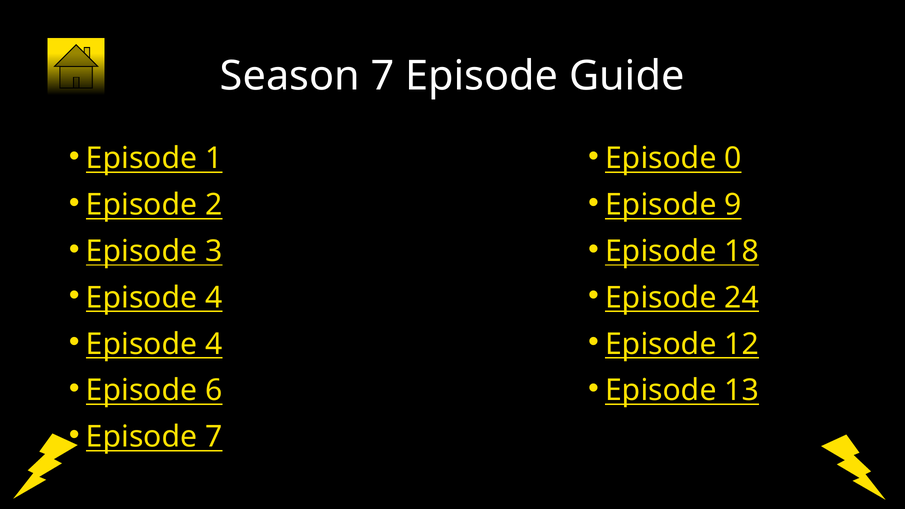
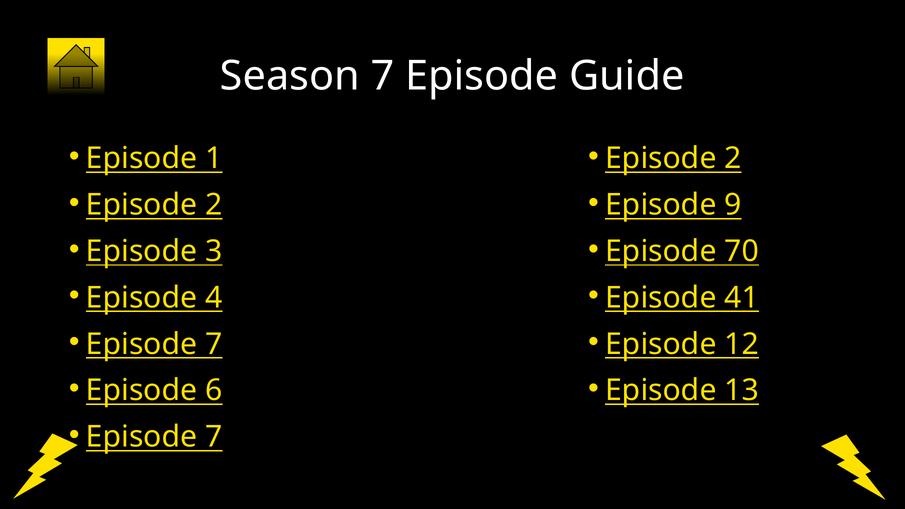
0 at (733, 159): 0 -> 2
18: 18 -> 70
24: 24 -> 41
4 at (214, 344): 4 -> 7
